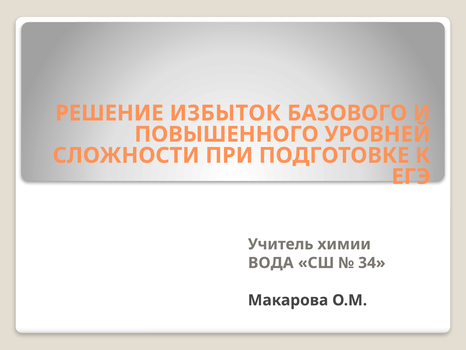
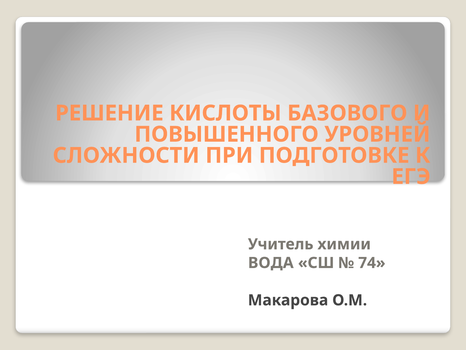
ИЗБЫТОК: ИЗБЫТОК -> КИСЛОТЫ
34: 34 -> 74
